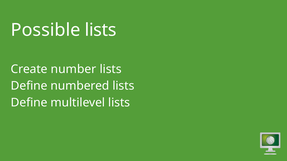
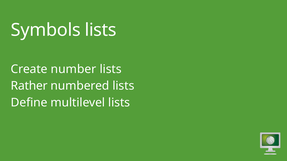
Possible: Possible -> Symbols
Define at (29, 86): Define -> Rather
